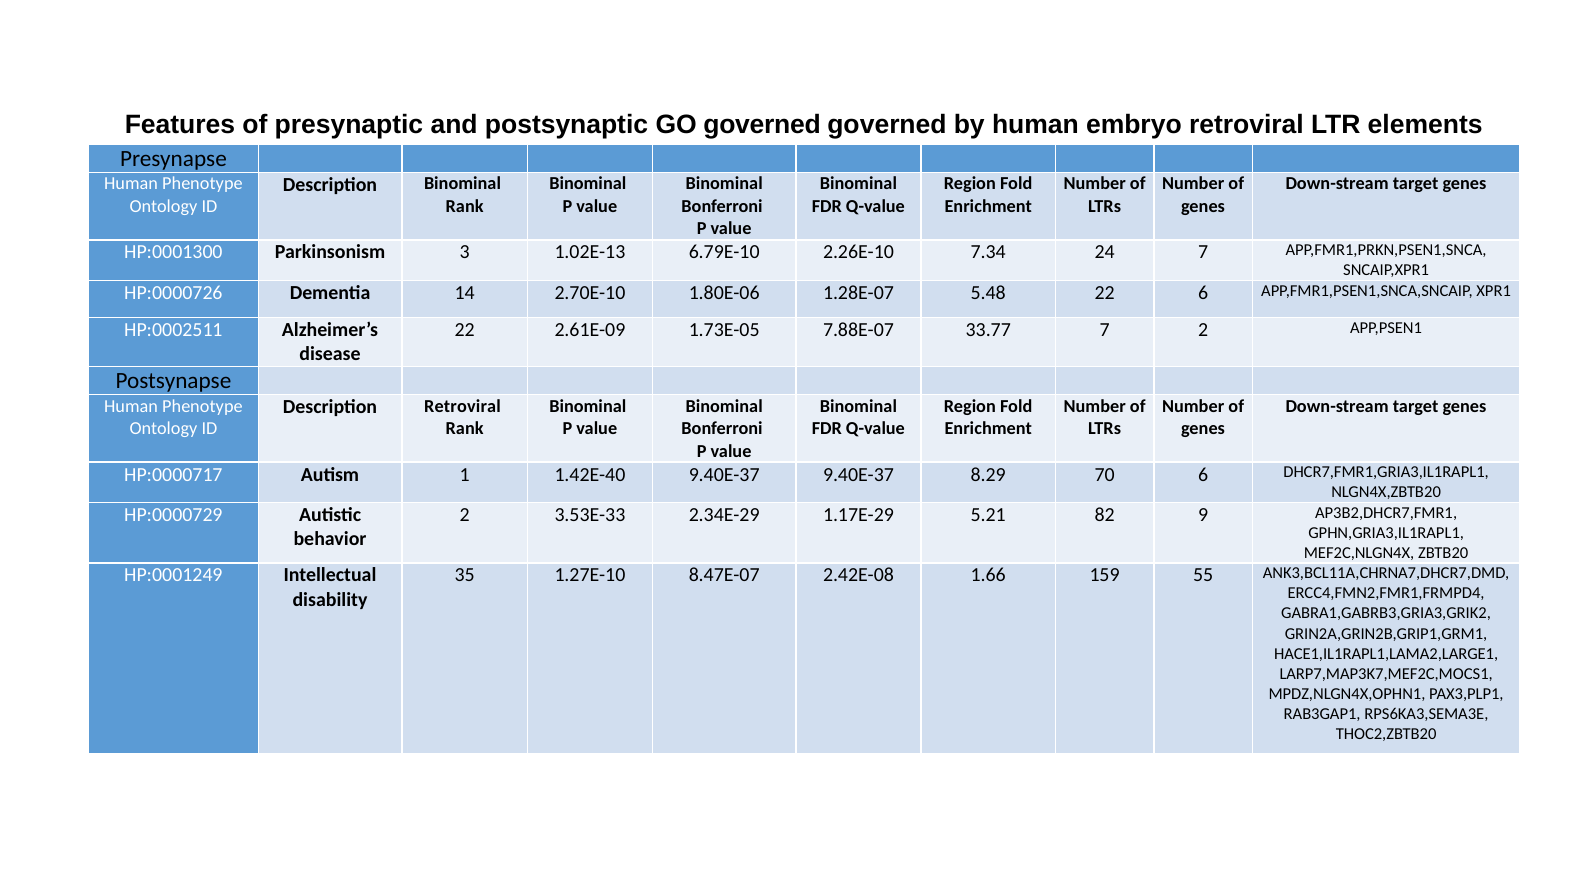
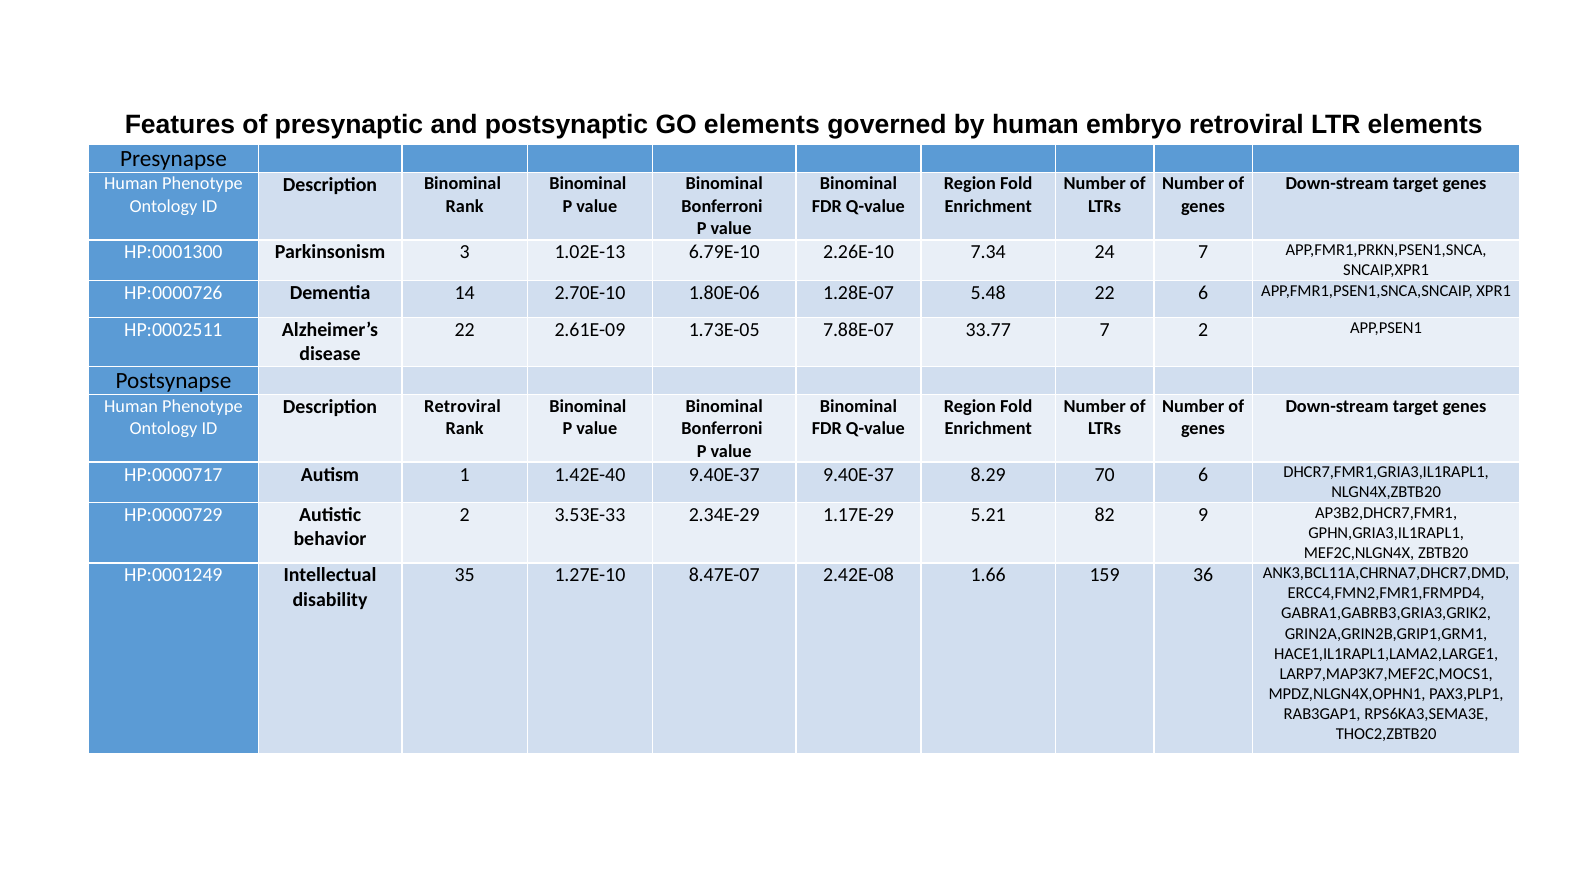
GO governed: governed -> elements
55: 55 -> 36
